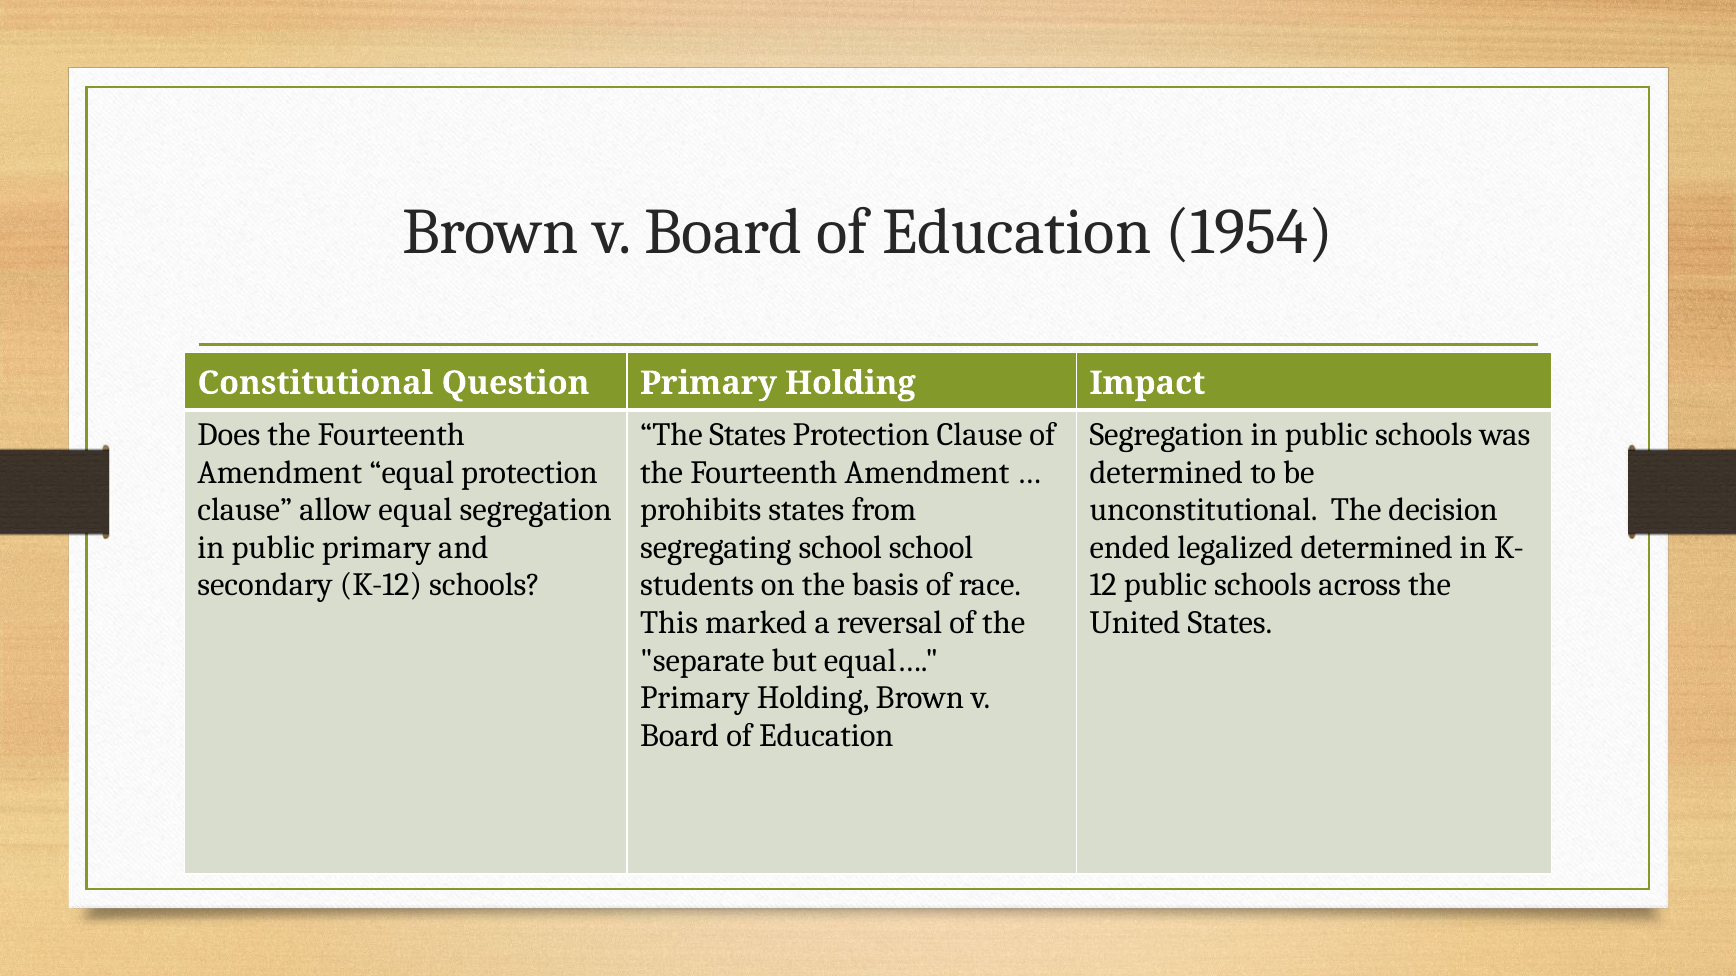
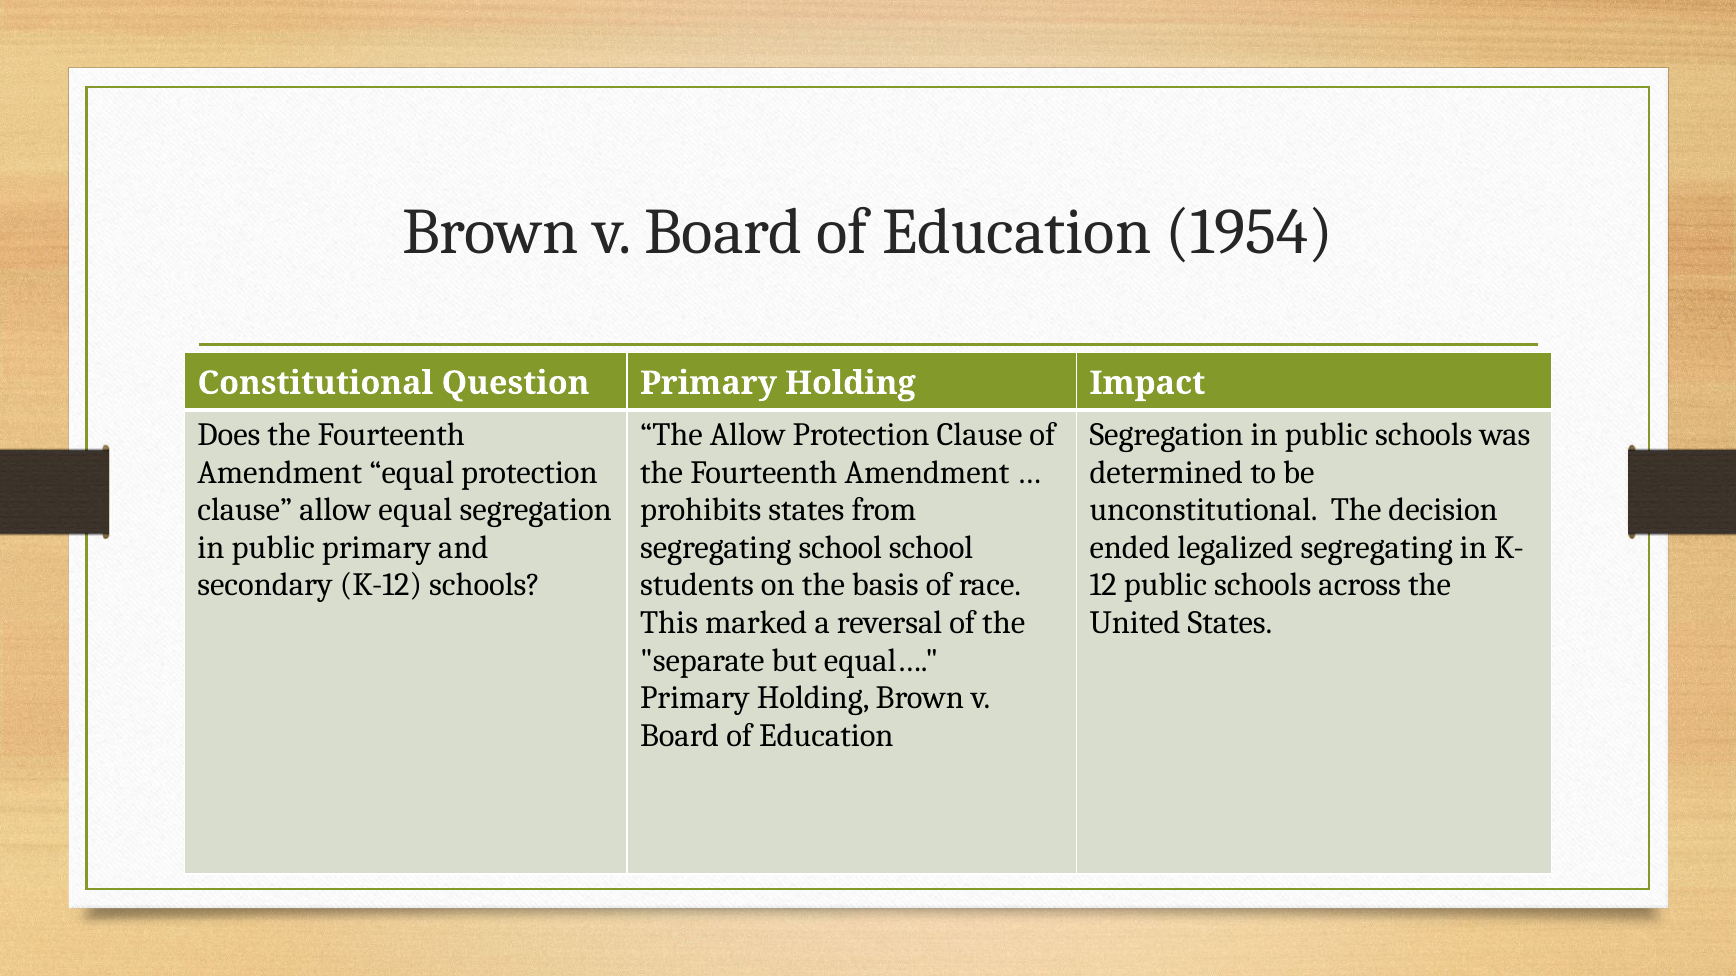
The States: States -> Allow
legalized determined: determined -> segregating
